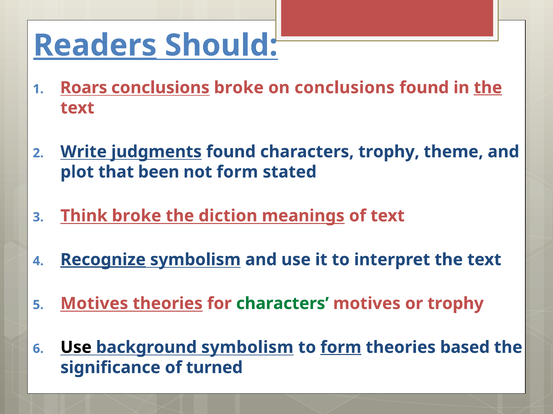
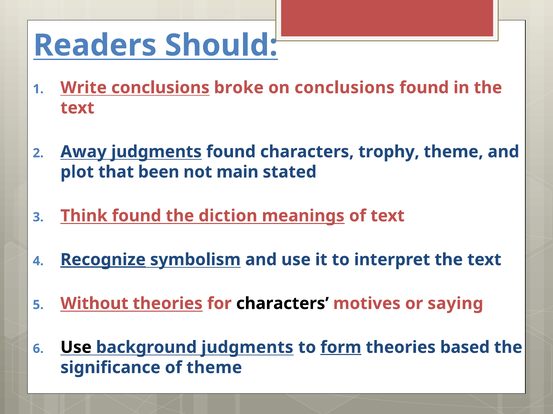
Readers underline: present -> none
Roars: Roars -> Write
the at (488, 88) underline: present -> none
Write: Write -> Away
not form: form -> main
Think broke: broke -> found
Motives at (94, 304): Motives -> Without
characters at (282, 304) colour: green -> black
or trophy: trophy -> saying
background symbolism: symbolism -> judgments
of turned: turned -> theme
